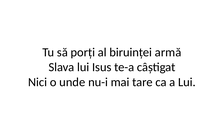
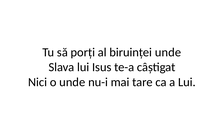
biruinței armă: armă -> unde
